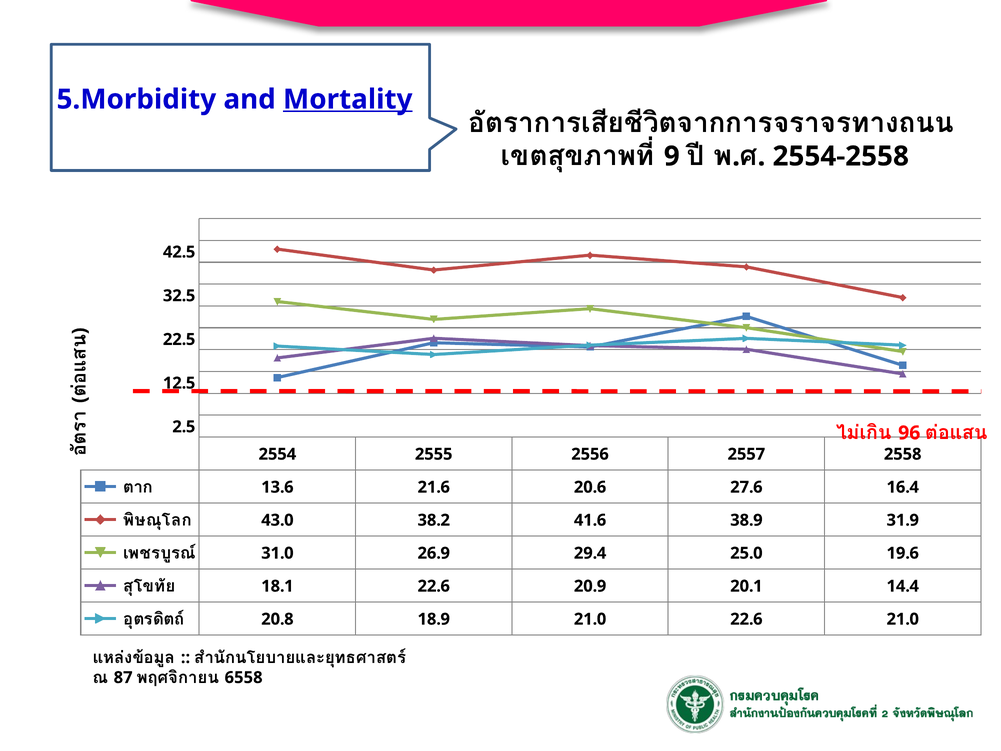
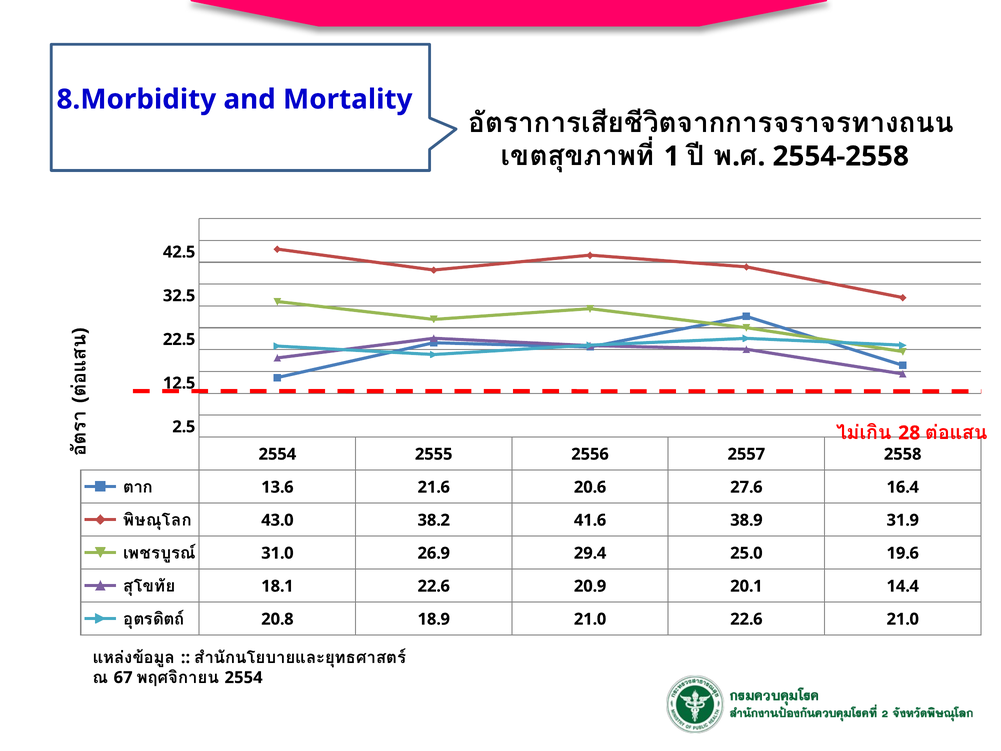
5.Morbidity: 5.Morbidity -> 8.Morbidity
Mortality underline: present -> none
9: 9 -> 1
96: 96 -> 28
87: 87 -> 67
6558 at (244, 677): 6558 -> 2554
